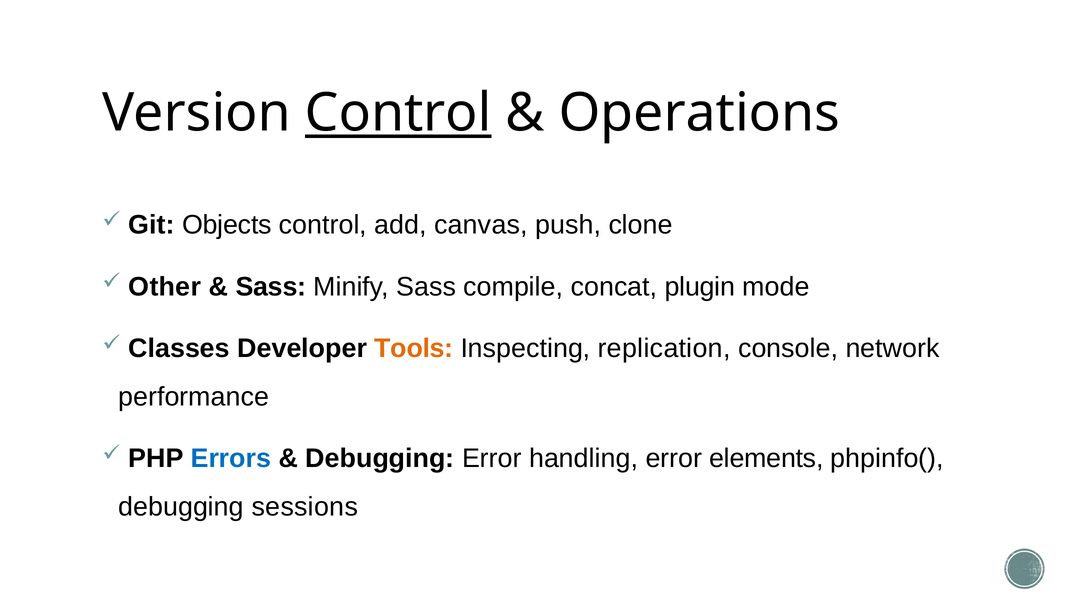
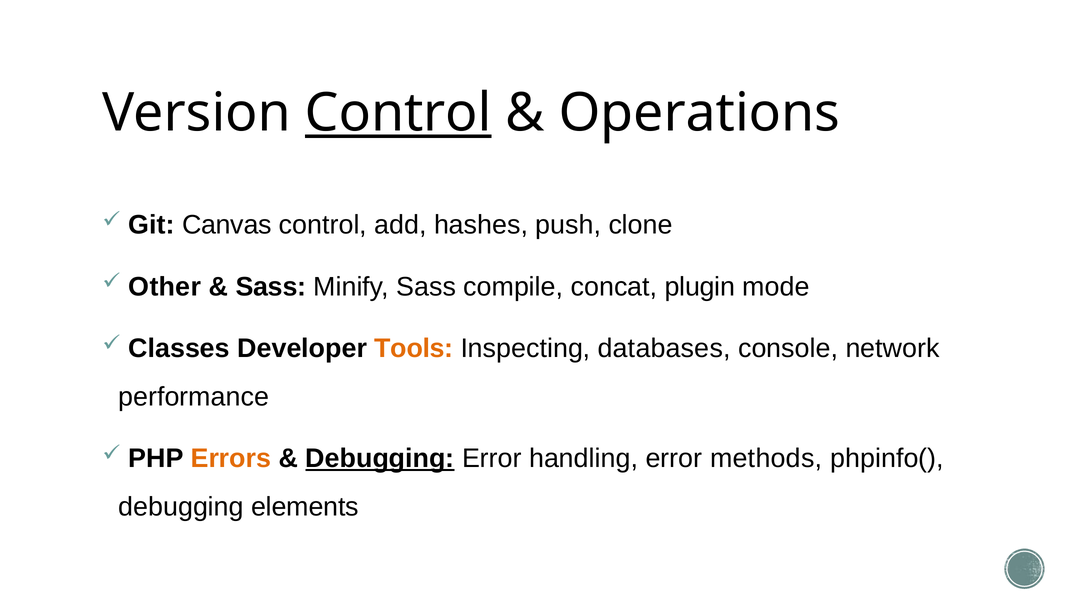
Objects: Objects -> Canvas
canvas: canvas -> hashes
replication: replication -> databases
Errors colour: blue -> orange
Debugging at (380, 459) underline: none -> present
elements: elements -> methods
sessions: sessions -> elements
